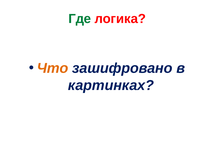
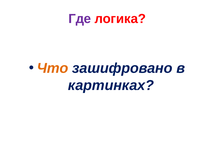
Где colour: green -> purple
